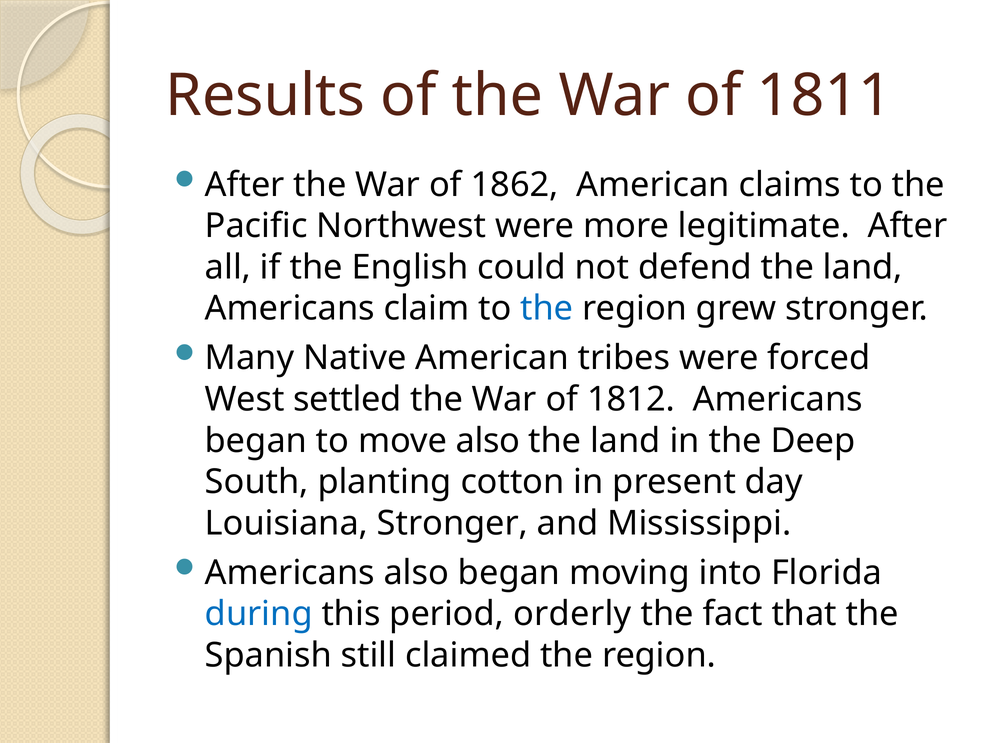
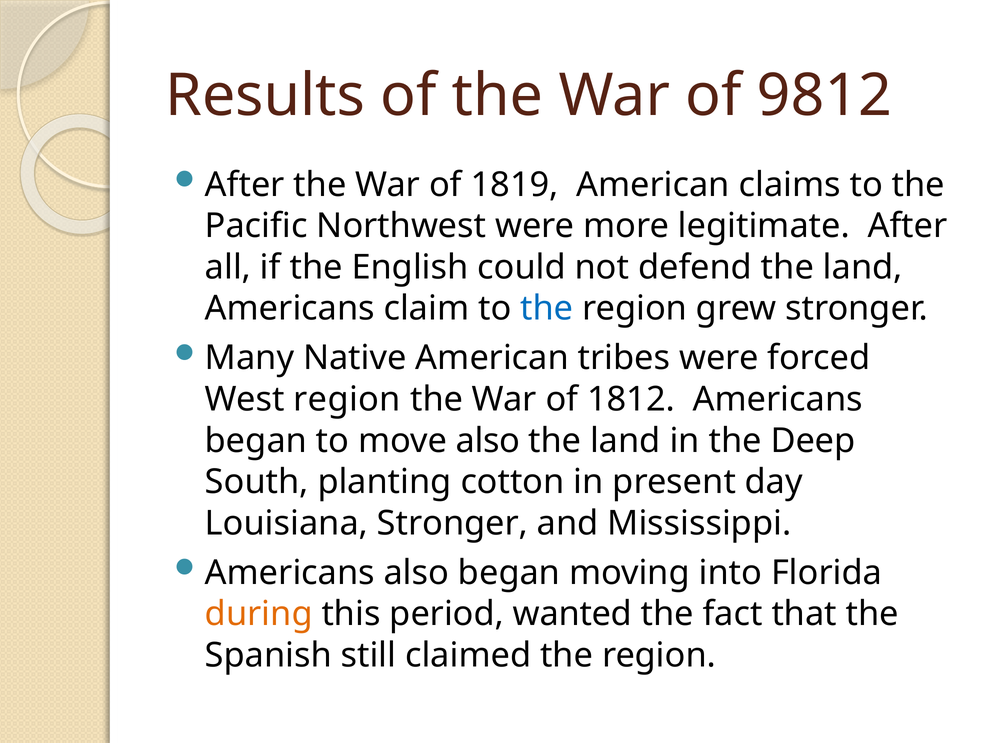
1811: 1811 -> 9812
1862: 1862 -> 1819
West settled: settled -> region
during colour: blue -> orange
orderly: orderly -> wanted
